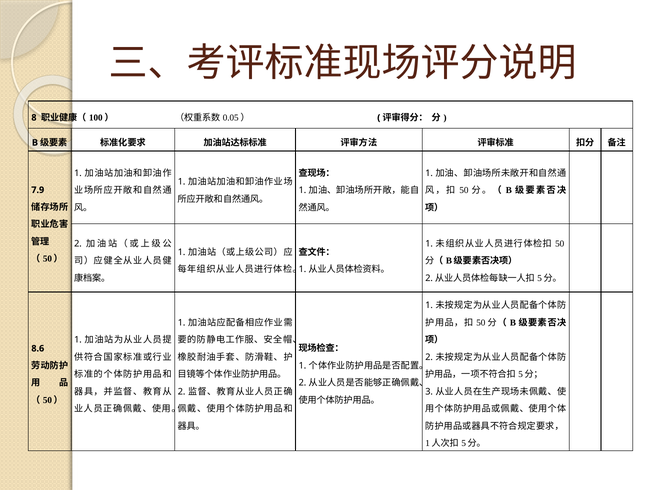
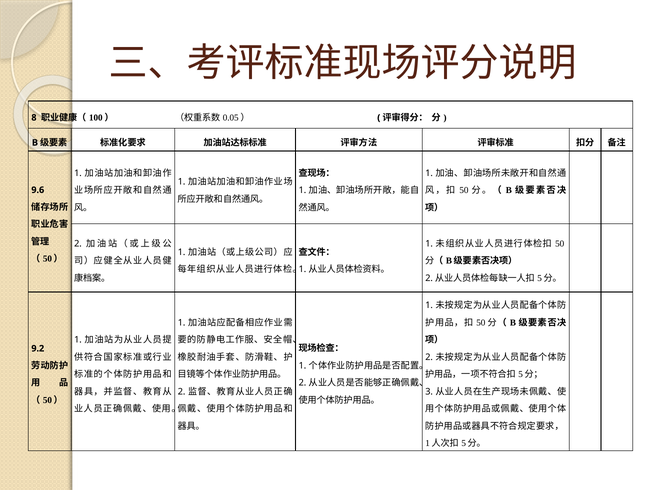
7.9: 7.9 -> 9.6
8.6: 8.6 -> 9.2
